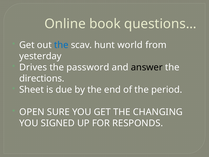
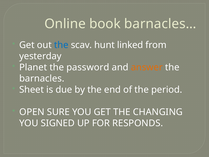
questions…: questions… -> barnacles…
world: world -> linked
Drives: Drives -> Planet
answer colour: black -> orange
directions: directions -> barnacles
